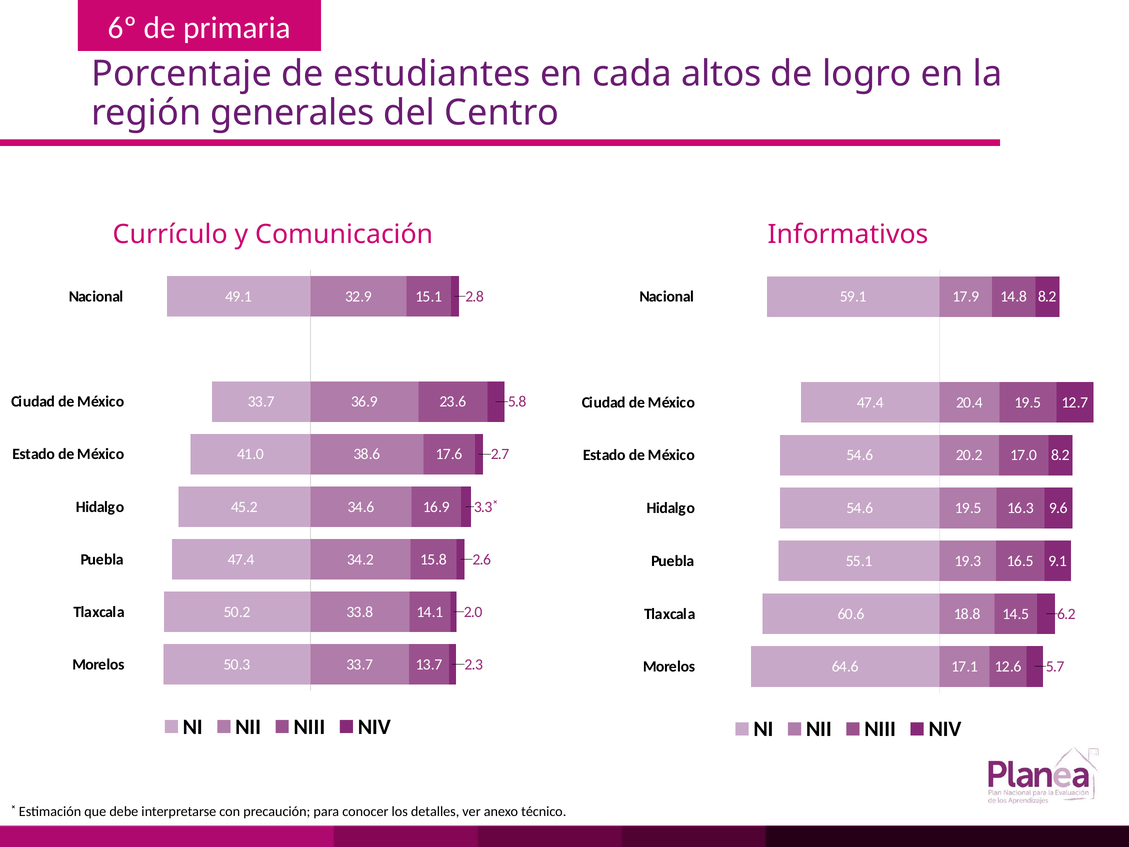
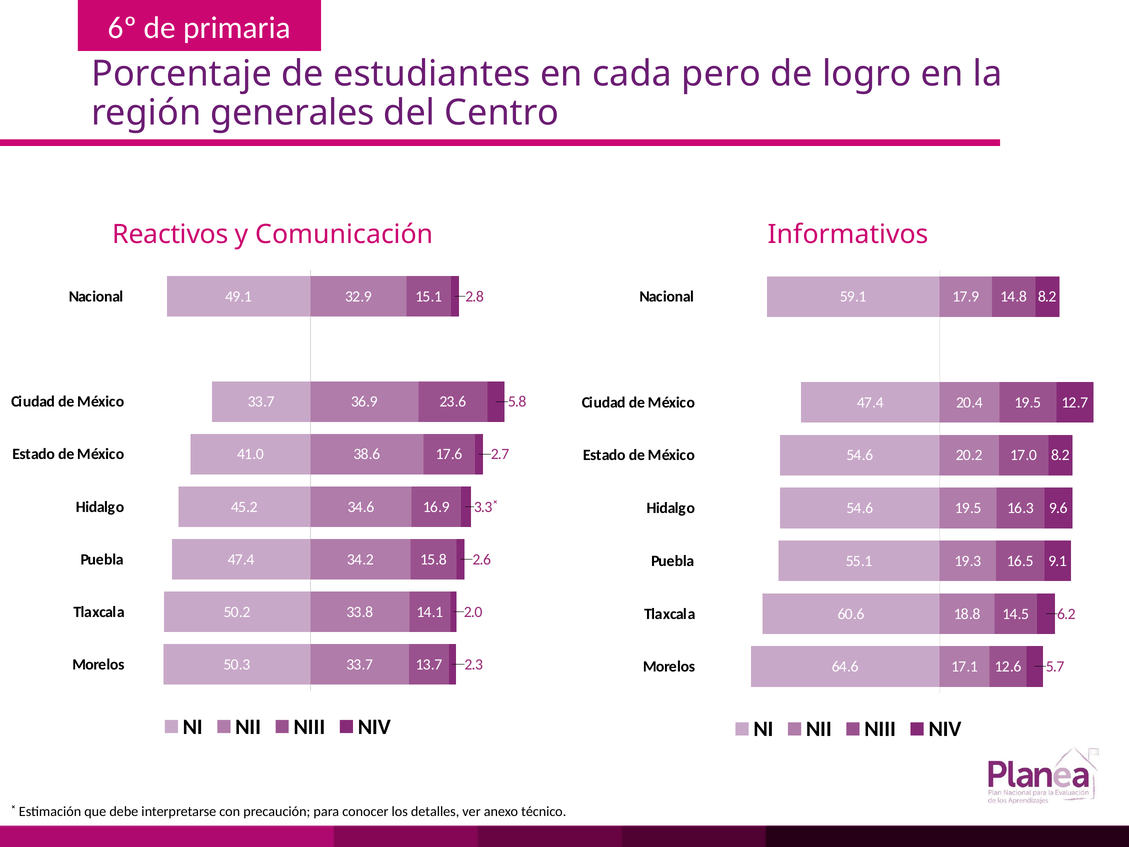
altos: altos -> pero
Currículo: Currículo -> Reactivos
